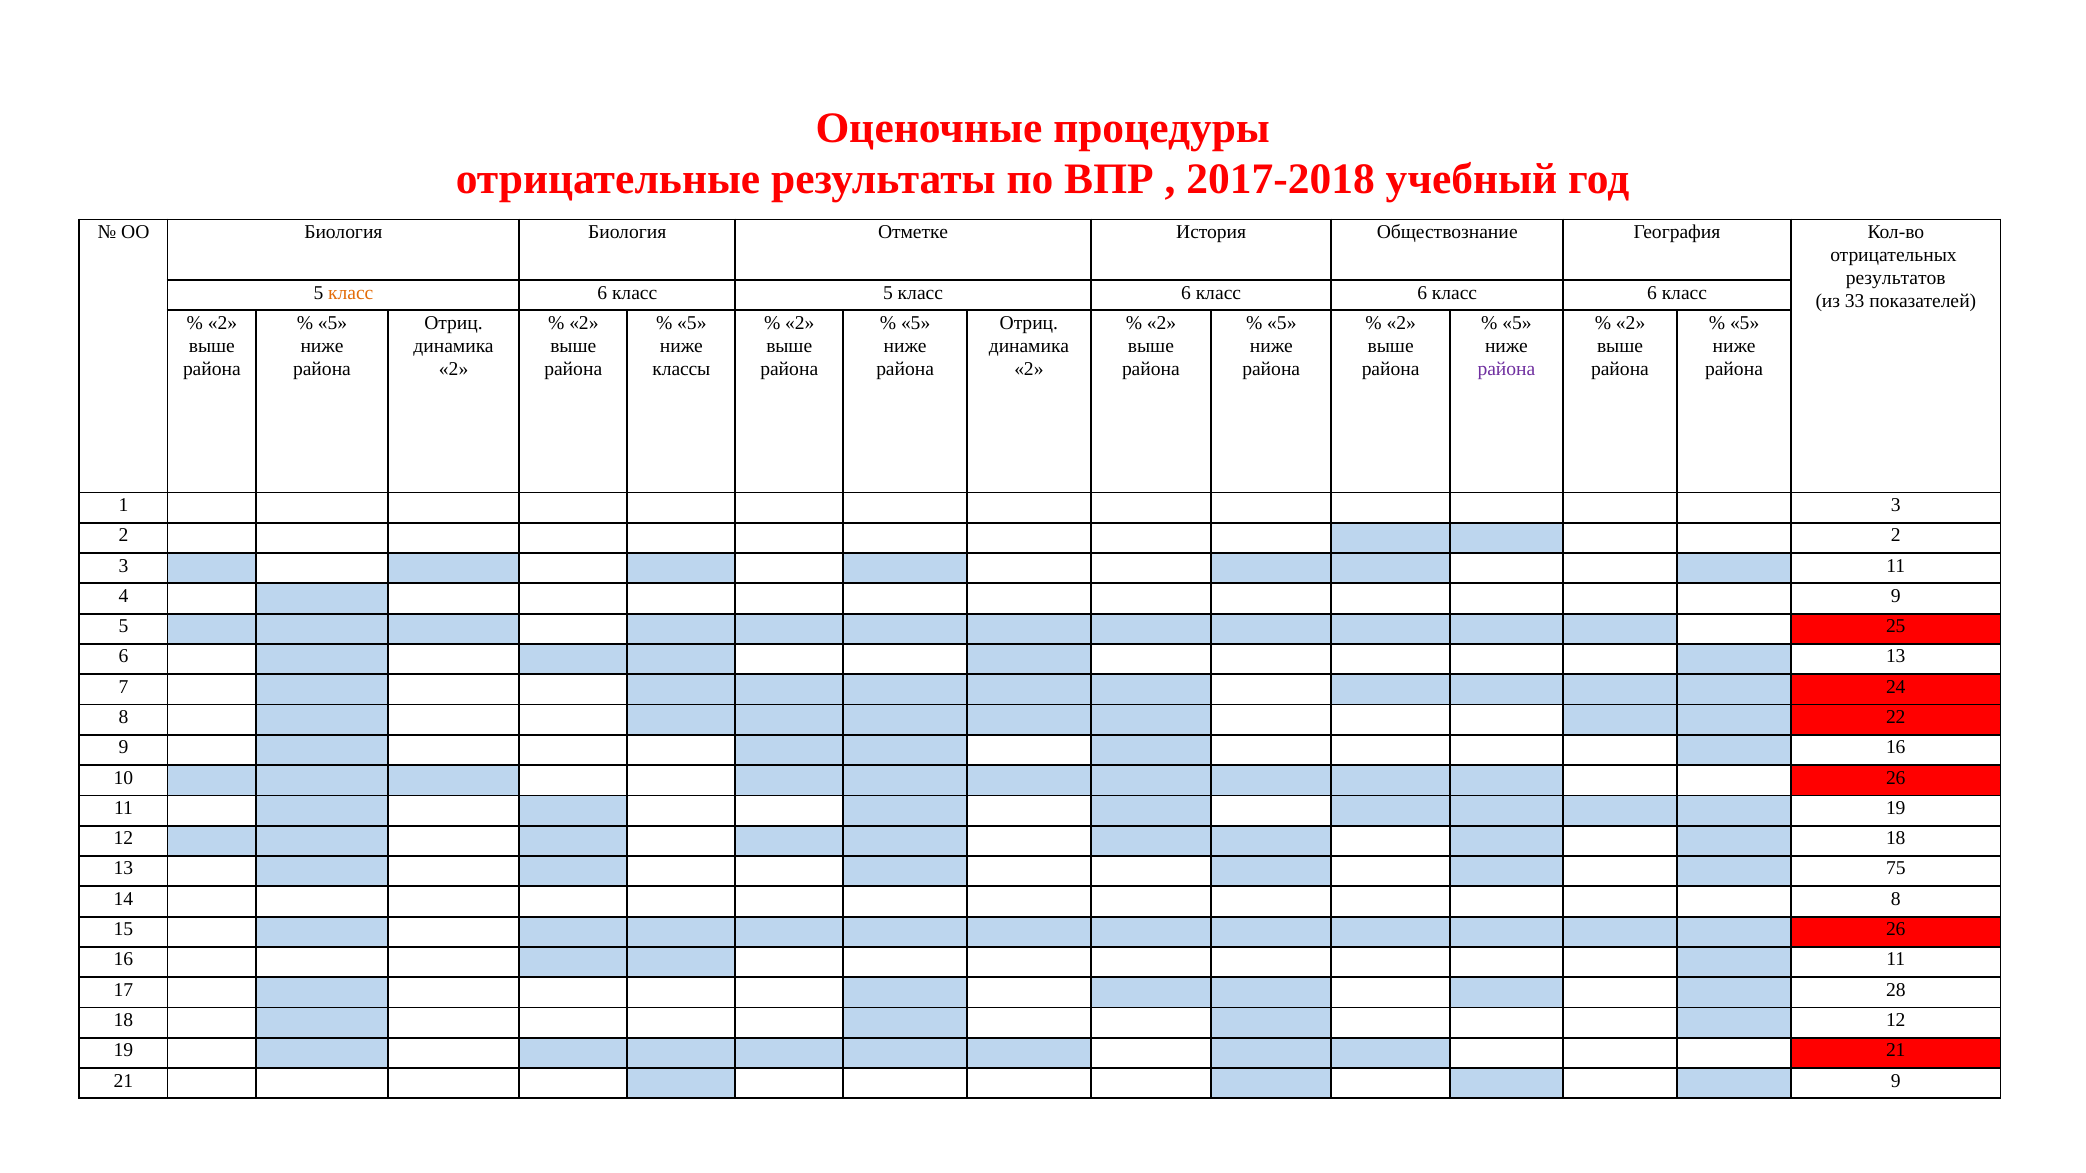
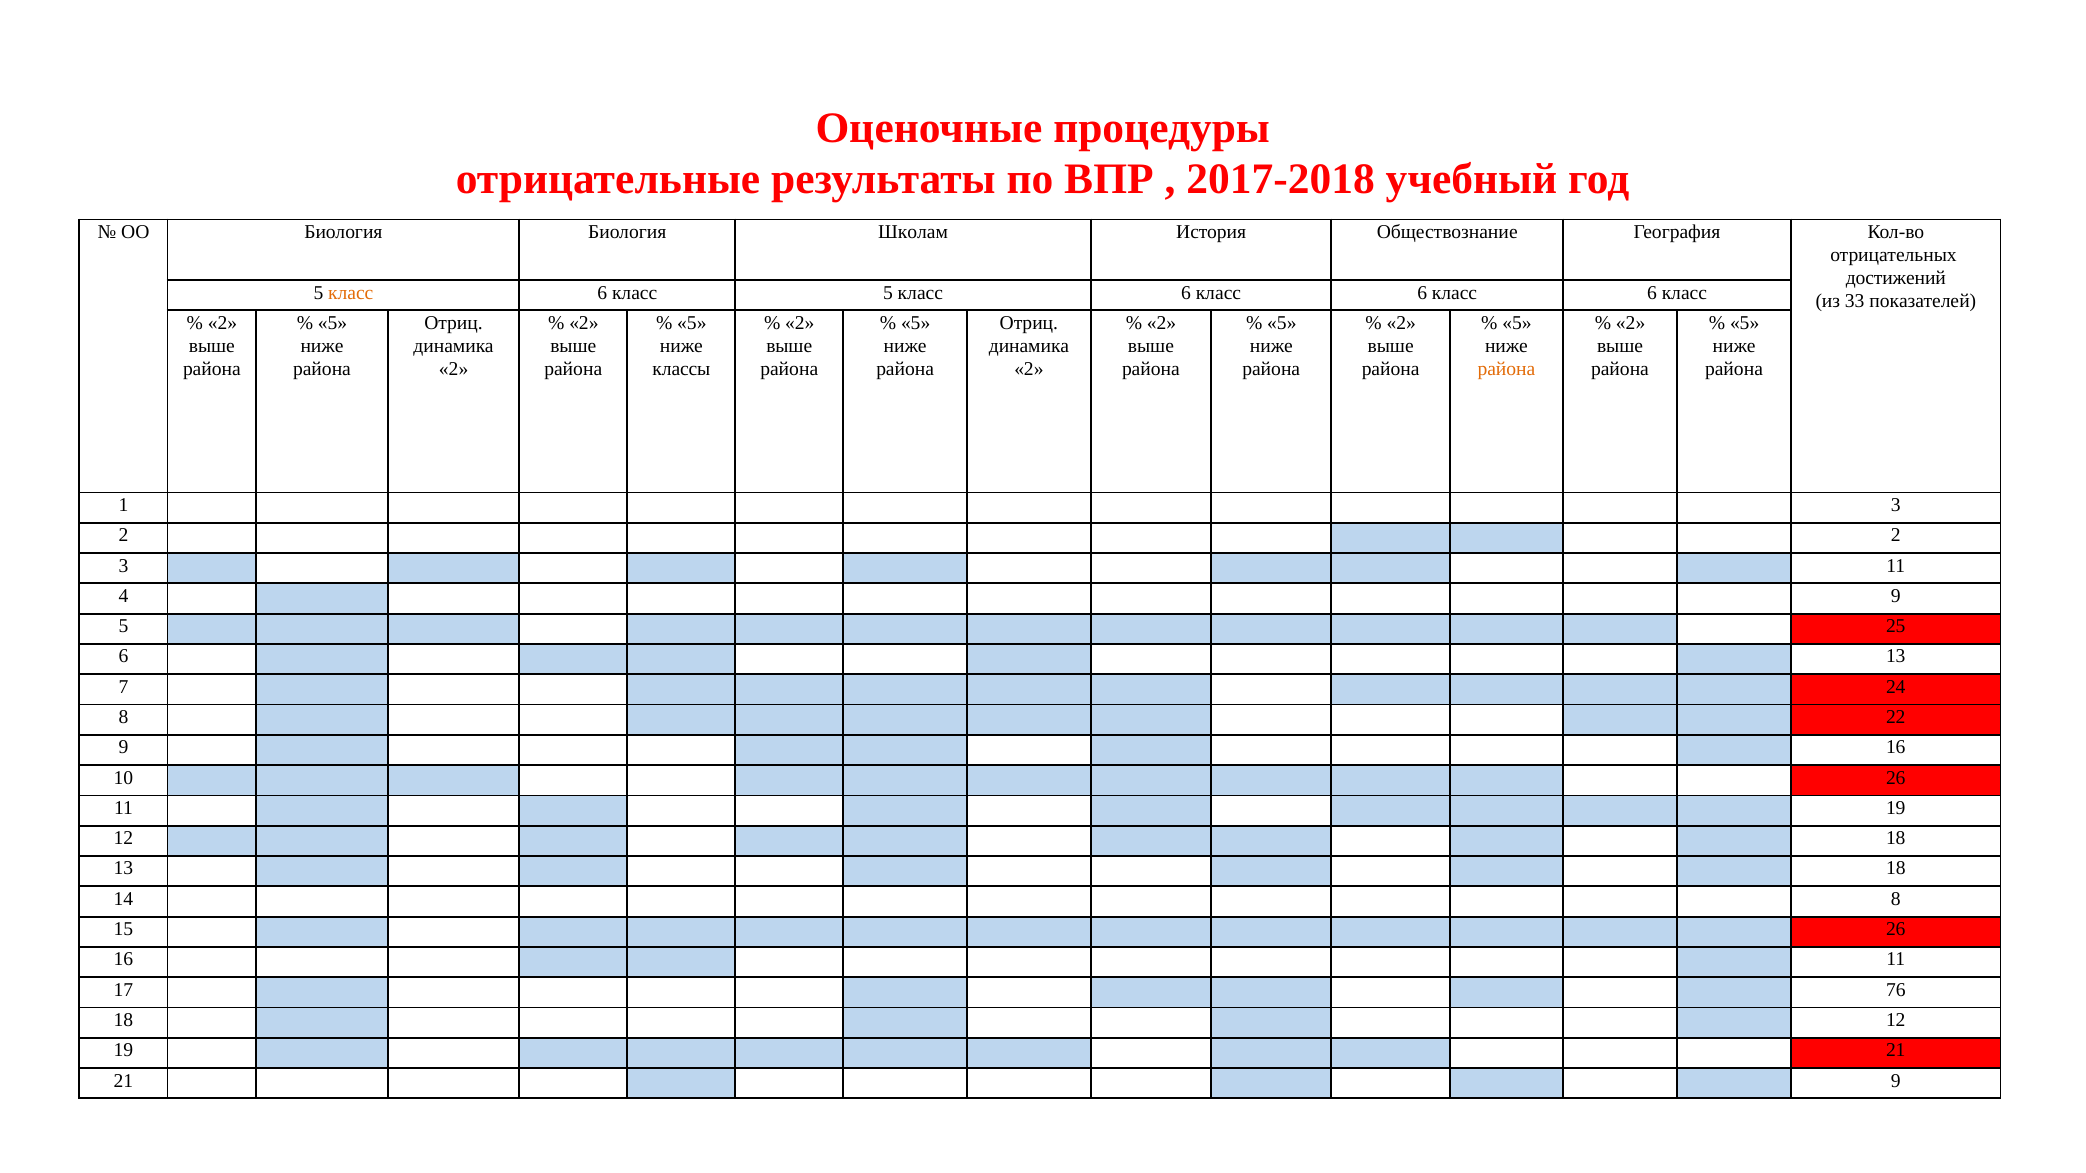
Отметке: Отметке -> Школам
результатов: результатов -> достижений
района at (1506, 369) colour: purple -> orange
13 75: 75 -> 18
28: 28 -> 76
